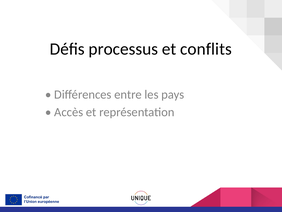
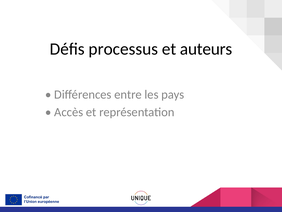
conflits: conflits -> auteurs
